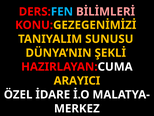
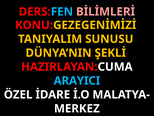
ARAYICI colour: yellow -> light blue
